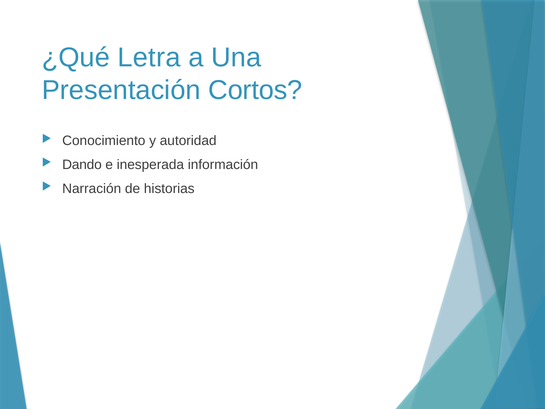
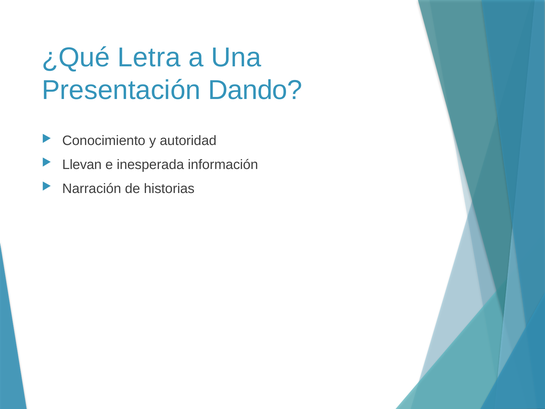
Cortos: Cortos -> Dando
Dando: Dando -> Llevan
